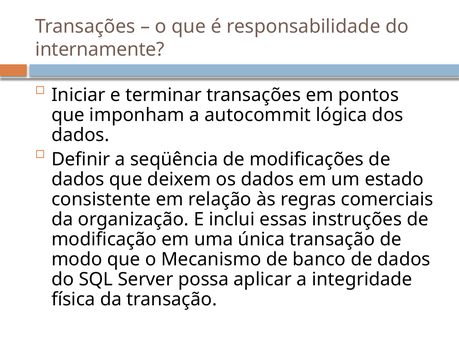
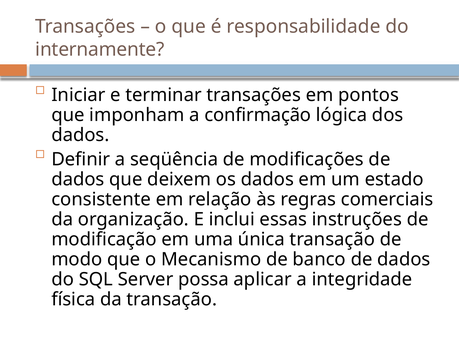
autocommit: autocommit -> confirmação
